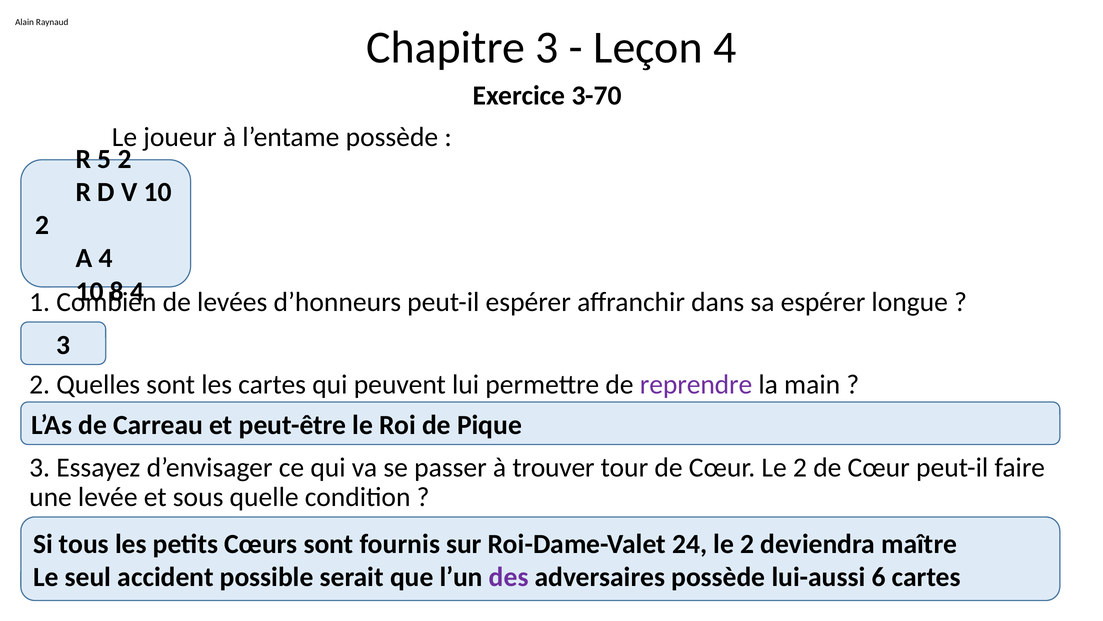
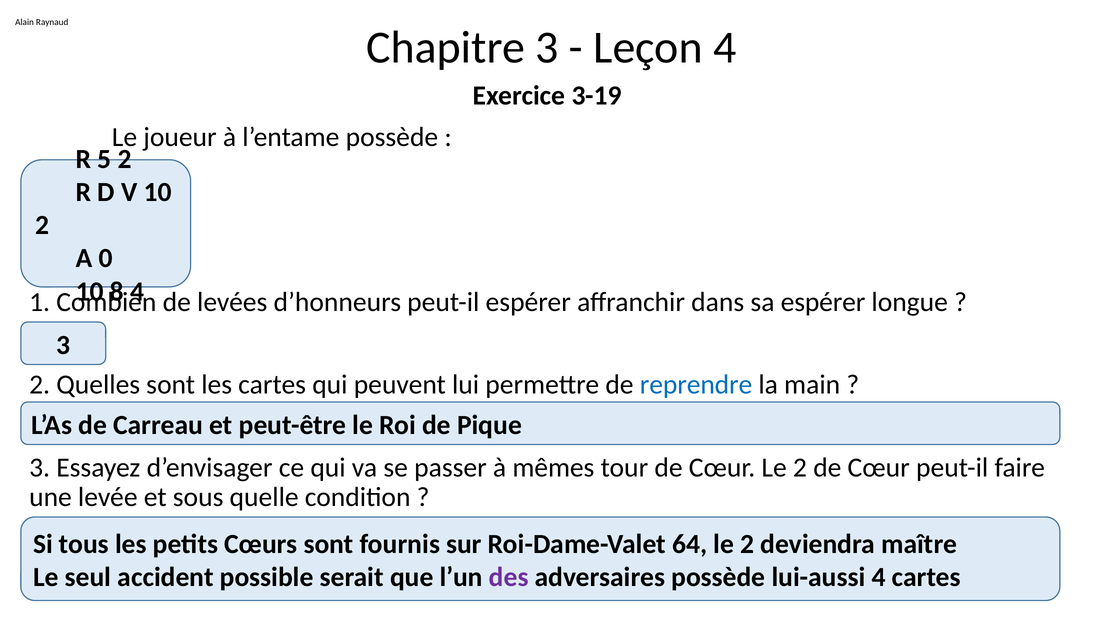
3-70: 3-70 -> 3-19
4 at (106, 258): 4 -> 0
reprendre colour: purple -> blue
trouver: trouver -> mêmes
24: 24 -> 64
lui-aussi 6: 6 -> 4
